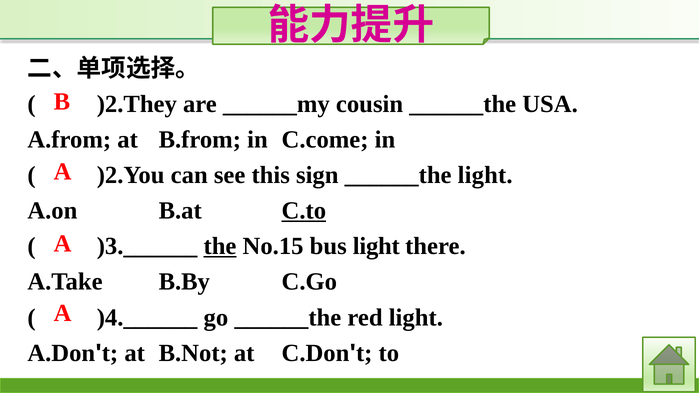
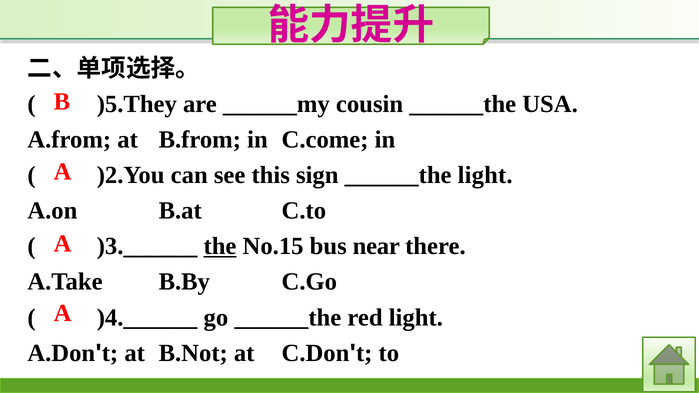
)2.They: )2.They -> )5.They
C.to underline: present -> none
bus light: light -> near
